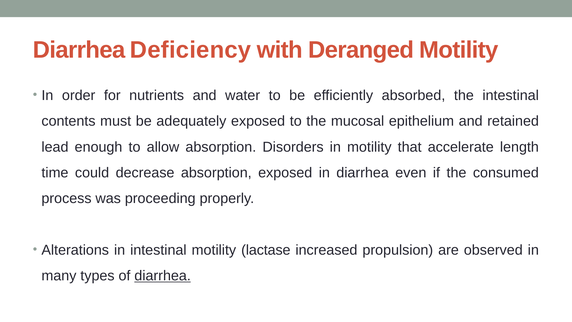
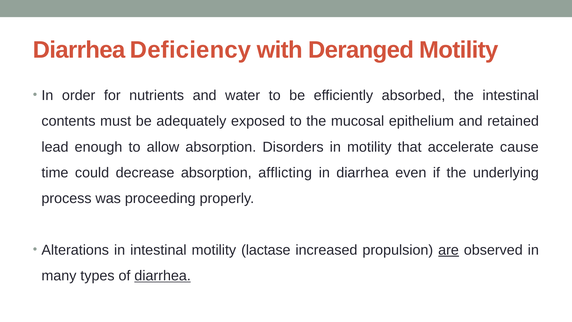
length: length -> cause
absorption exposed: exposed -> afflicting
consumed: consumed -> underlying
are underline: none -> present
